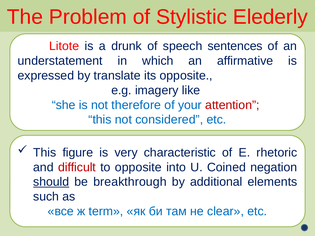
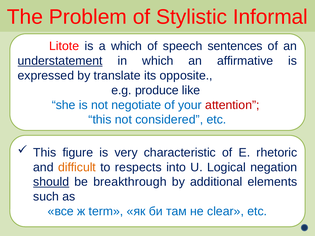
Elederly: Elederly -> Informal
a drunk: drunk -> which
understatement underline: none -> present
imagery: imagery -> produce
therefore: therefore -> negotiate
difficult colour: red -> orange
to opposite: opposite -> respects
Coined: Coined -> Logical
